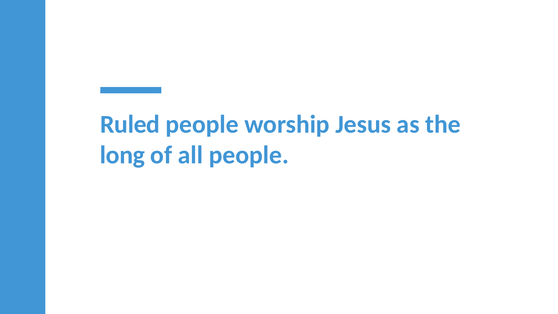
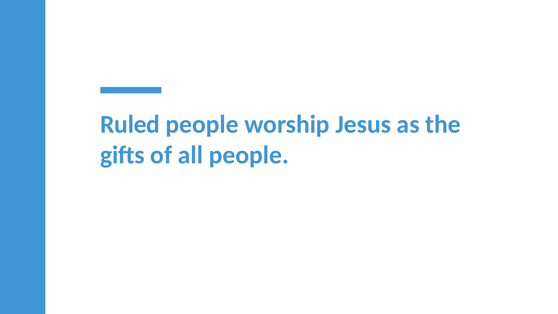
long: long -> gifts
